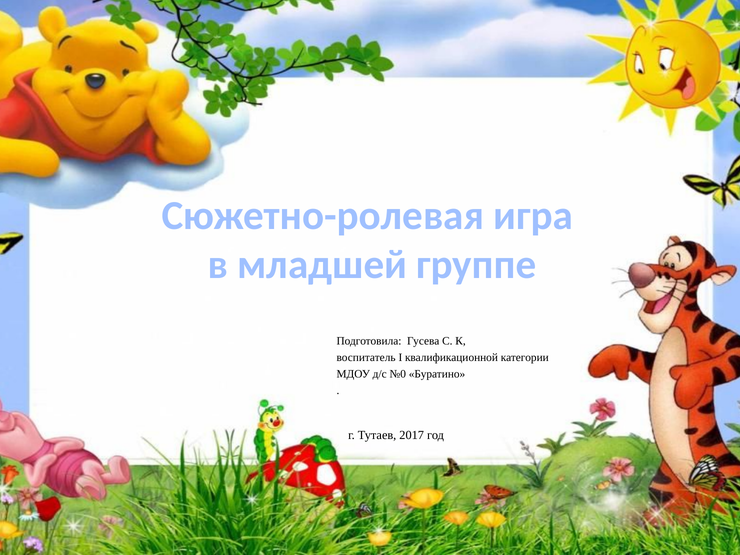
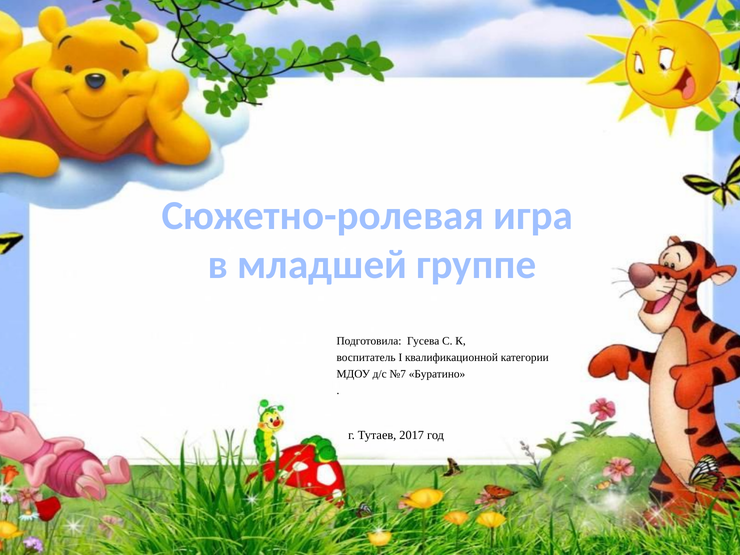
№0: №0 -> №7
